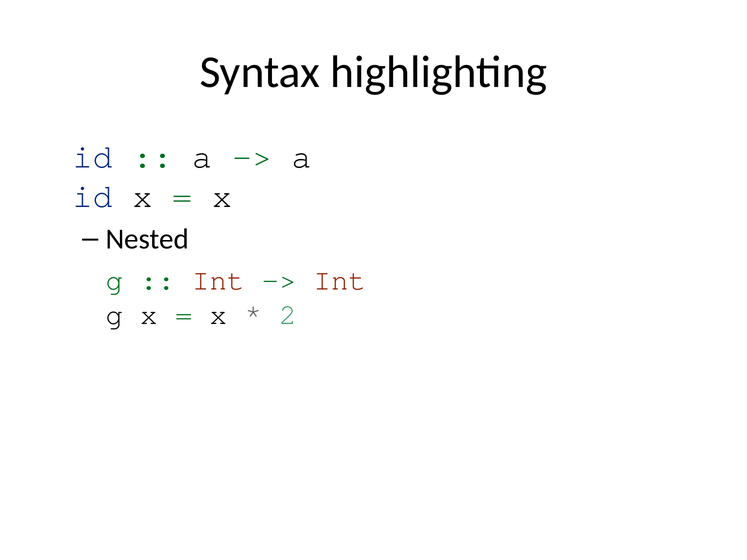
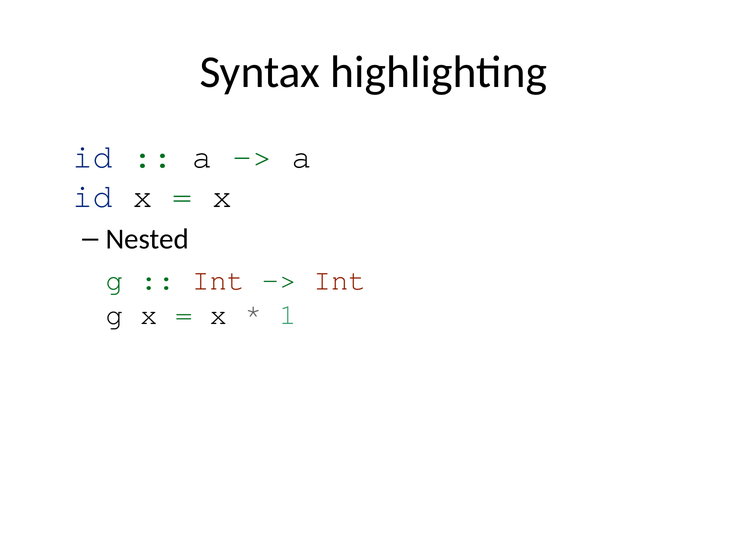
2: 2 -> 1
